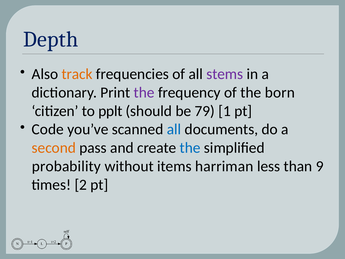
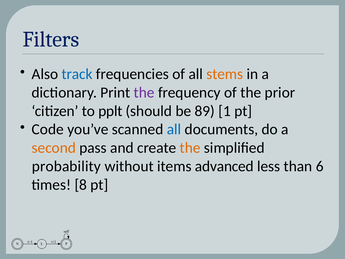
Depth: Depth -> Filters
track colour: orange -> blue
stems colour: purple -> orange
born: born -> prior
79: 79 -> 89
the at (190, 148) colour: blue -> orange
harriman: harriman -> advanced
9: 9 -> 6
2: 2 -> 8
